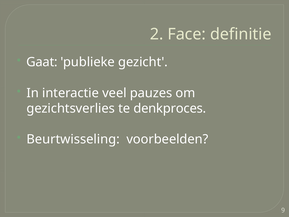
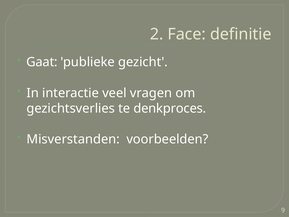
pauzes: pauzes -> vragen
Beurtwisseling: Beurtwisseling -> Misverstanden
